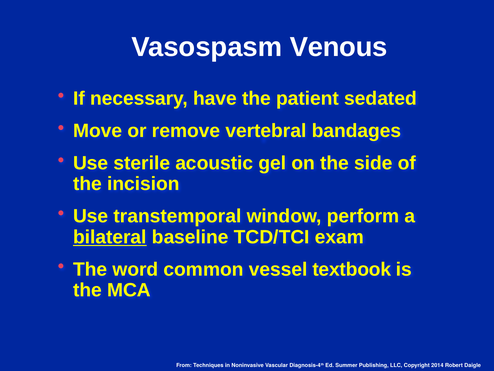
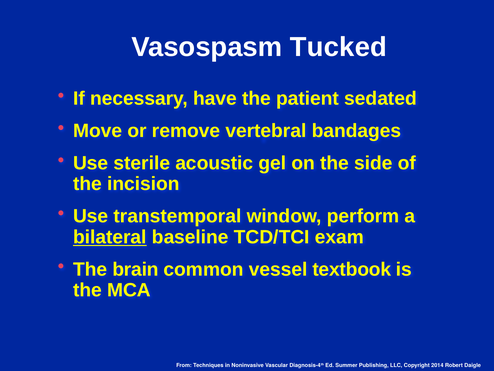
Venous: Venous -> Tucked
word: word -> brain
